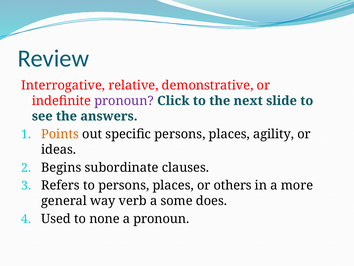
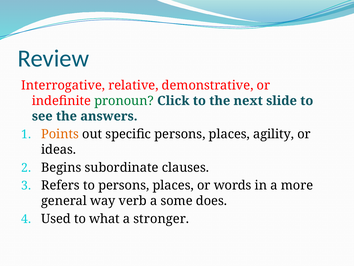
pronoun at (124, 101) colour: purple -> green
others: others -> words
none: none -> what
a pronoun: pronoun -> stronger
